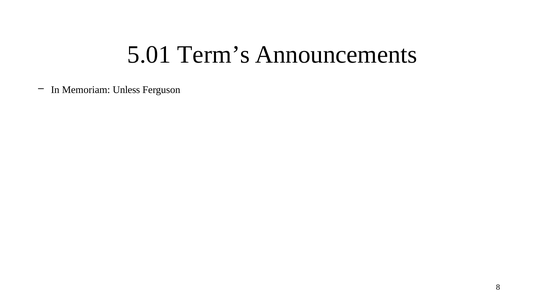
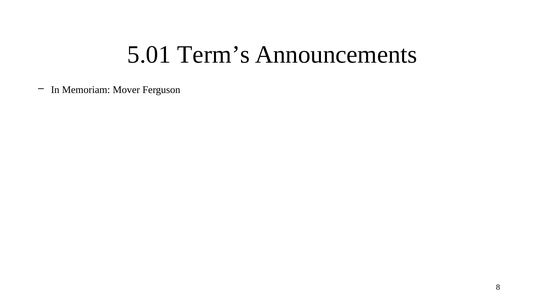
Unless: Unless -> Mover
